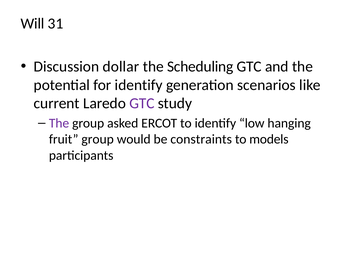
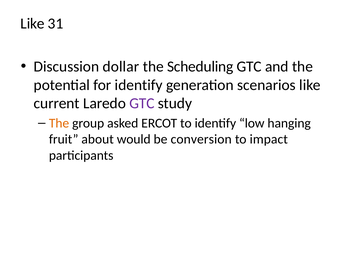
Will at (33, 24): Will -> Like
The at (59, 123) colour: purple -> orange
fruit group: group -> about
constraints: constraints -> conversion
models: models -> impact
